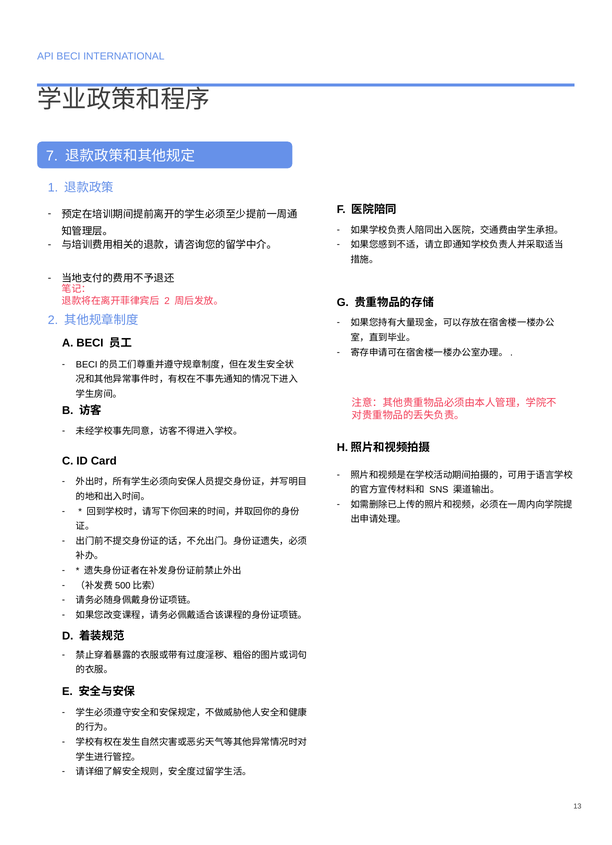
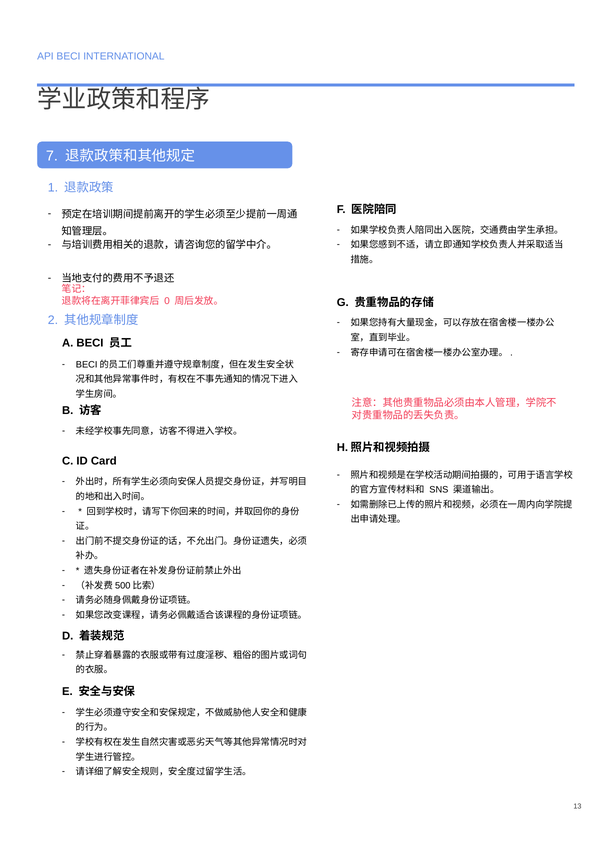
2 at (167, 301): 2 -> 0
